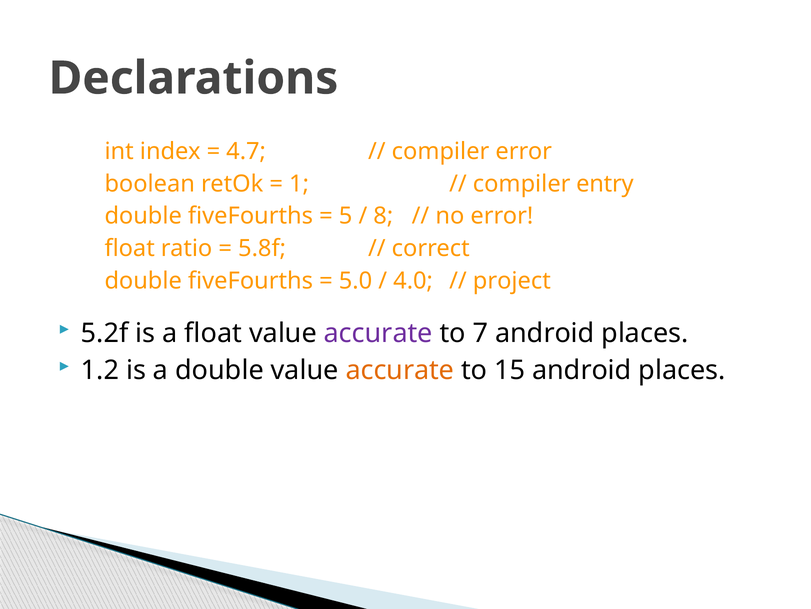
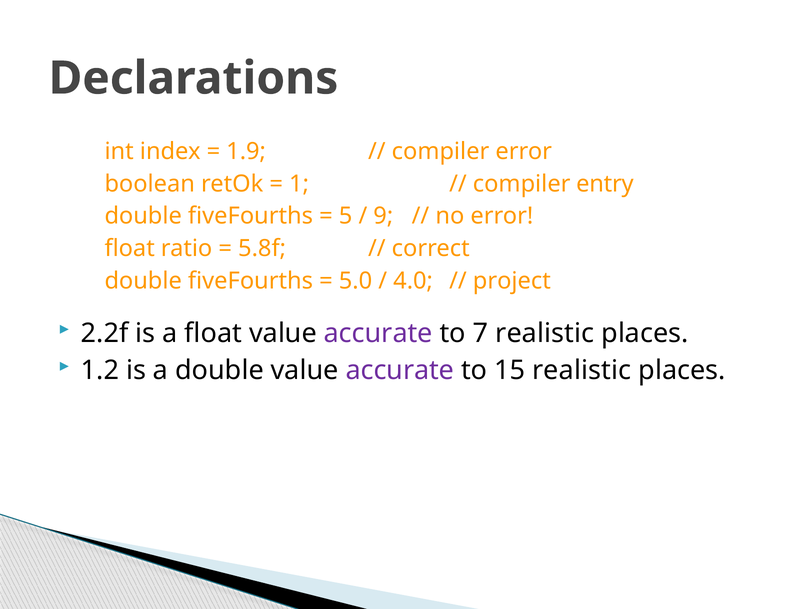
4.7: 4.7 -> 1.9
8: 8 -> 9
5.2f: 5.2f -> 2.2f
7 android: android -> realistic
accurate at (400, 370) colour: orange -> purple
15 android: android -> realistic
